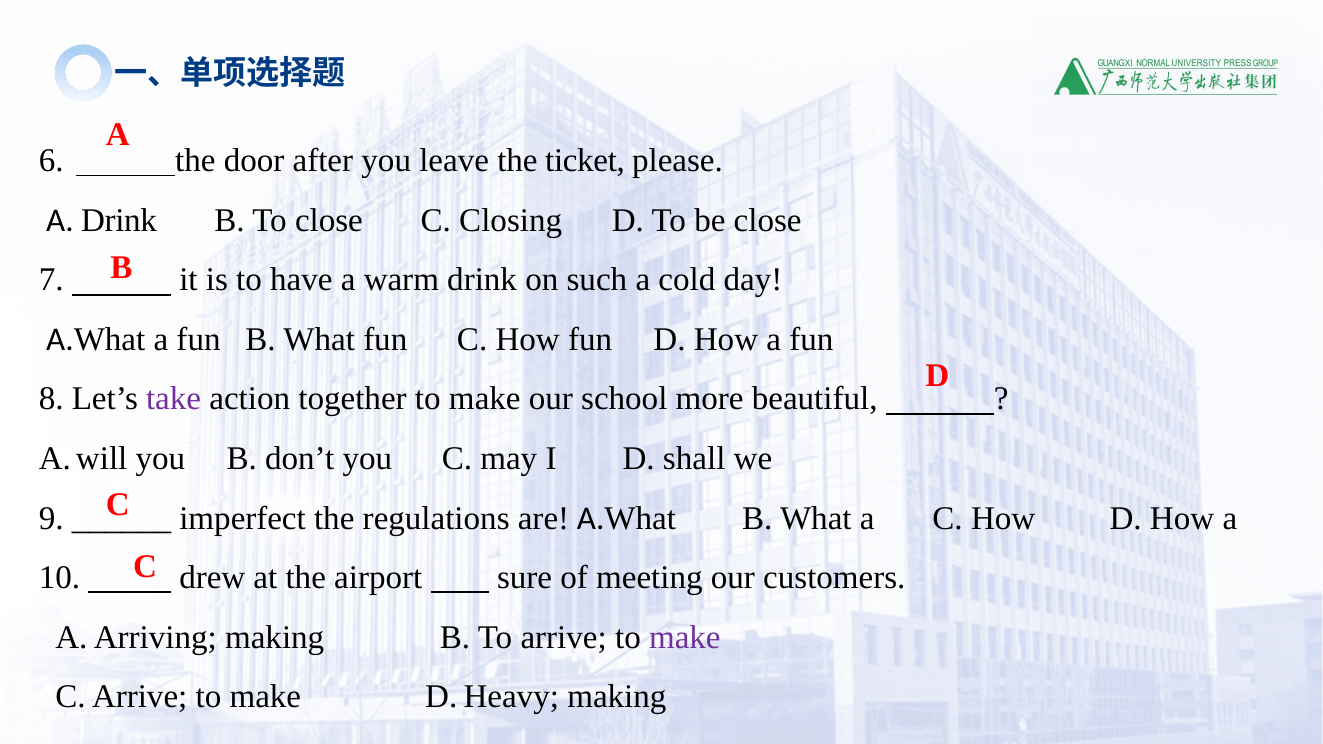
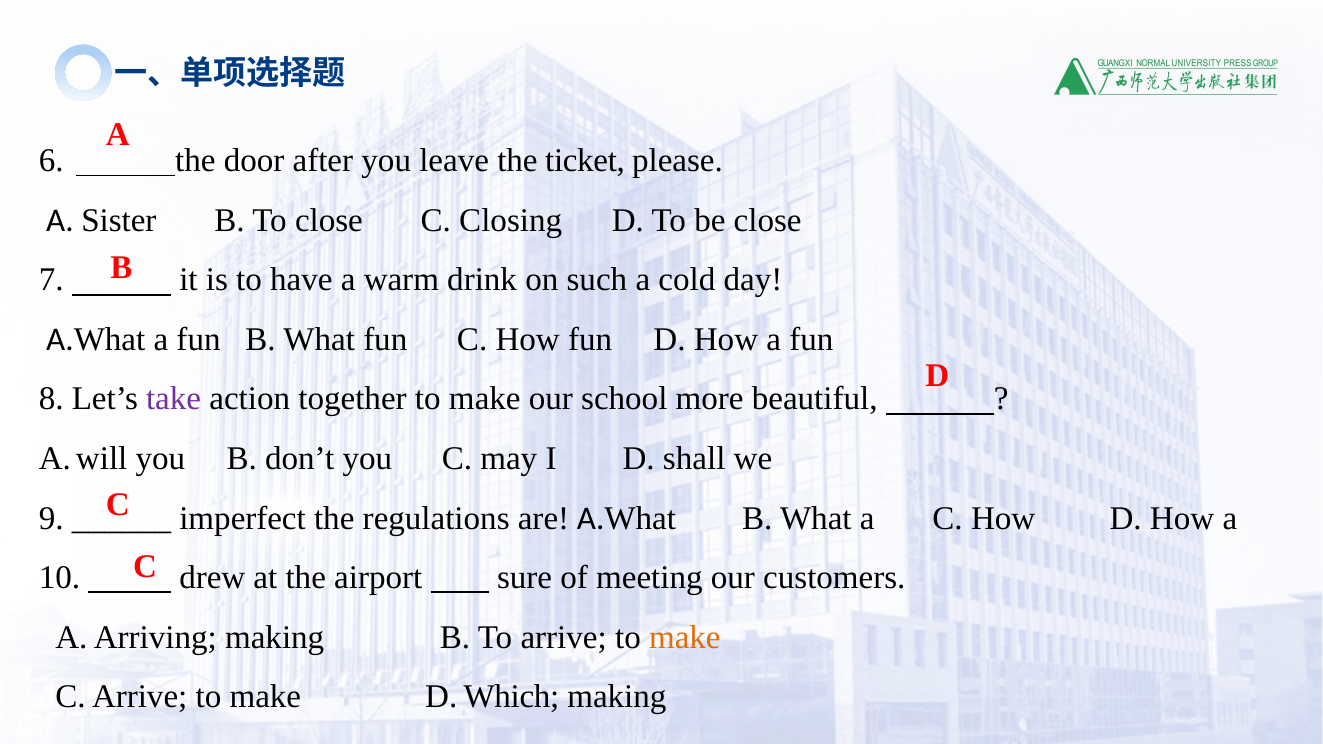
A Drink: Drink -> Sister
make at (685, 637) colour: purple -> orange
Heavy: Heavy -> Which
